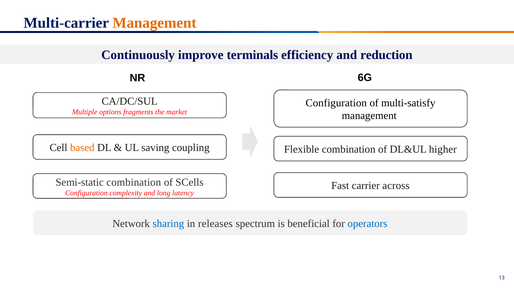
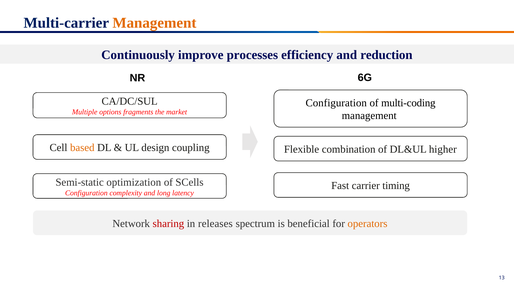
terminals: terminals -> processes
multi-satisfy: multi-satisfy -> multi-coding
saving: saving -> design
Semi-static combination: combination -> optimization
across: across -> timing
sharing colour: blue -> red
operators colour: blue -> orange
